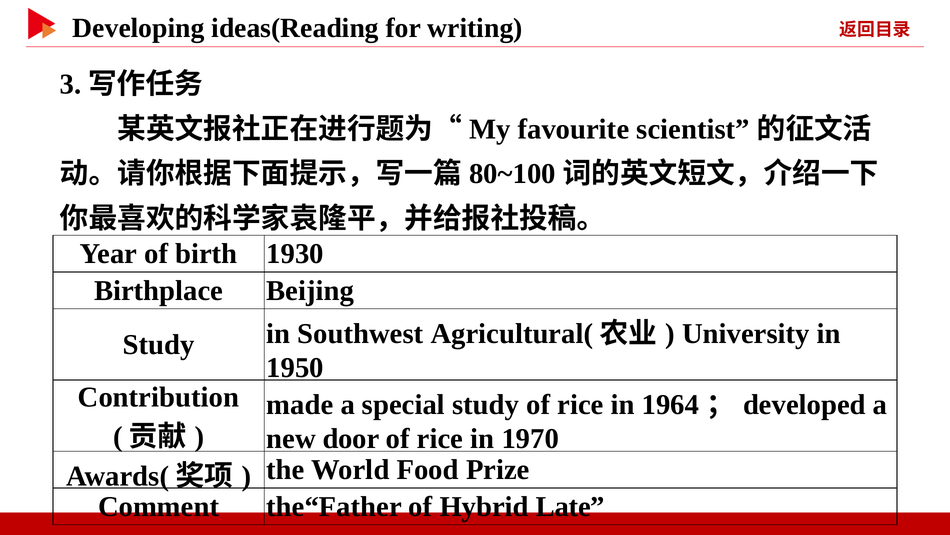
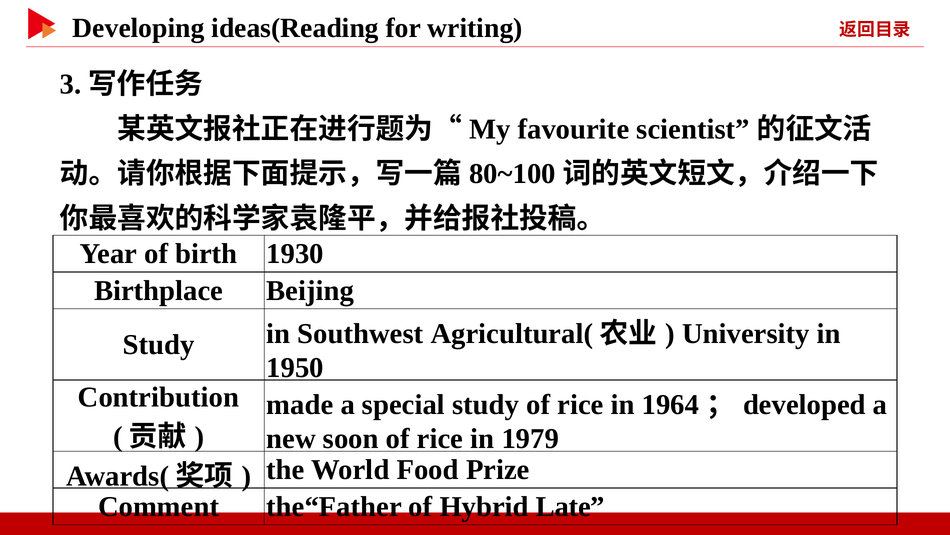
door: door -> soon
1970: 1970 -> 1979
